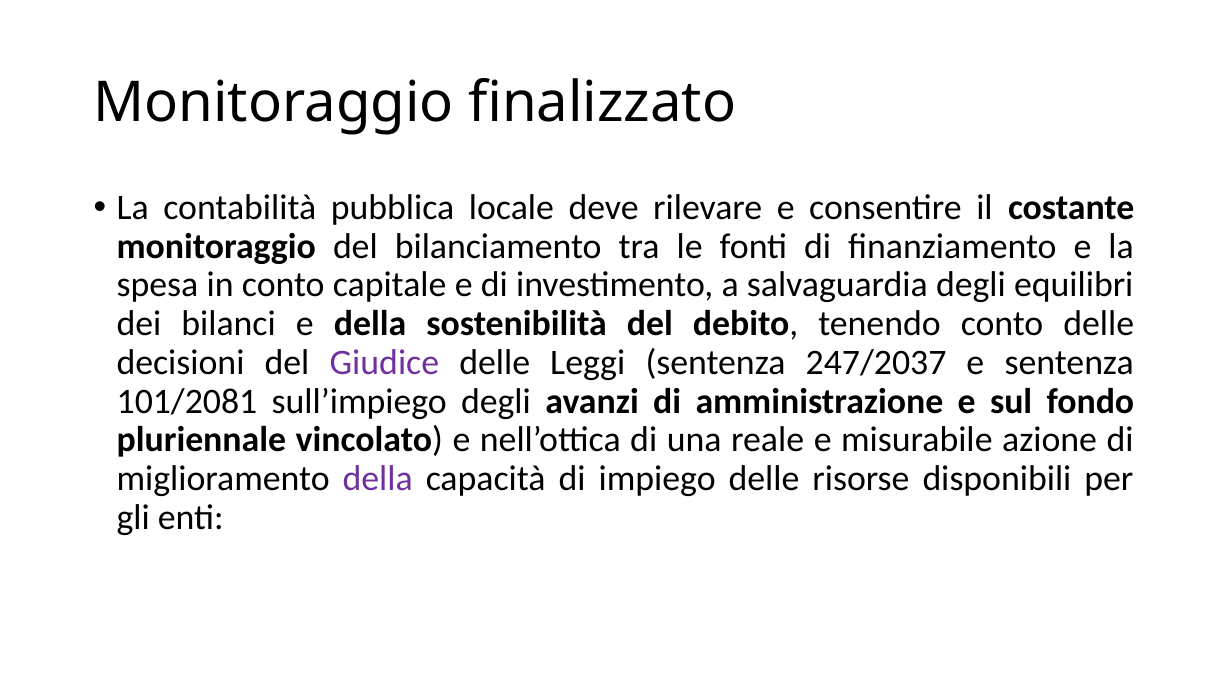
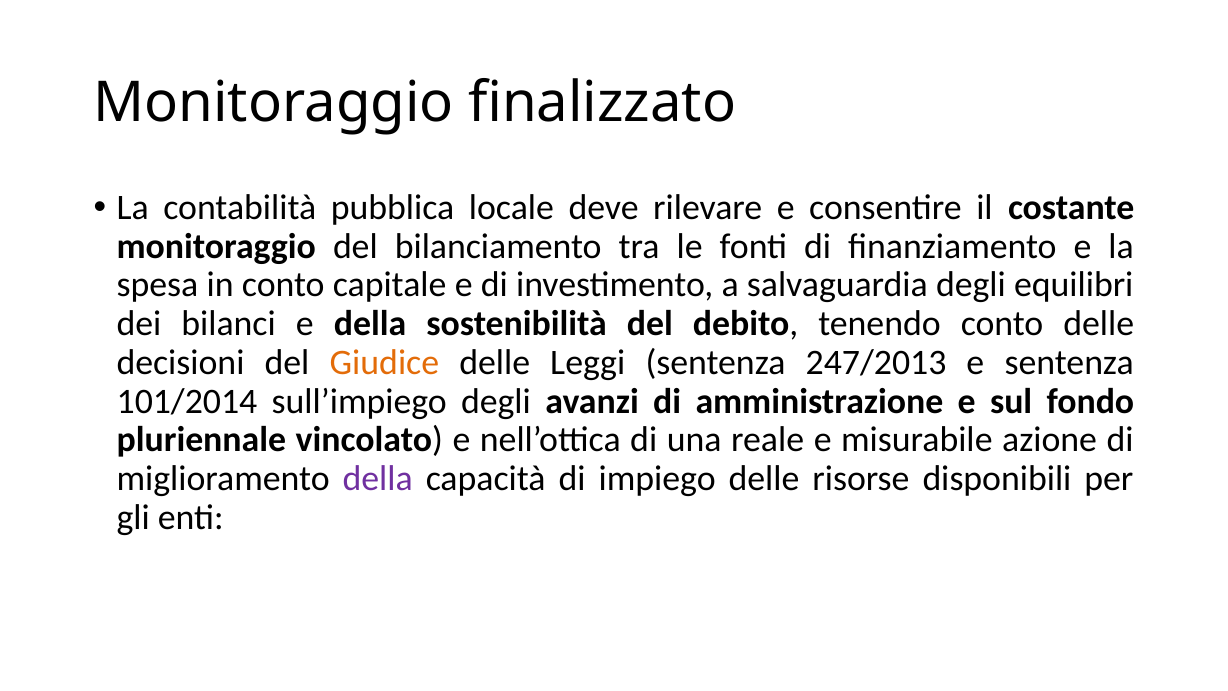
Giudice colour: purple -> orange
247/2037: 247/2037 -> 247/2013
101/2081: 101/2081 -> 101/2014
